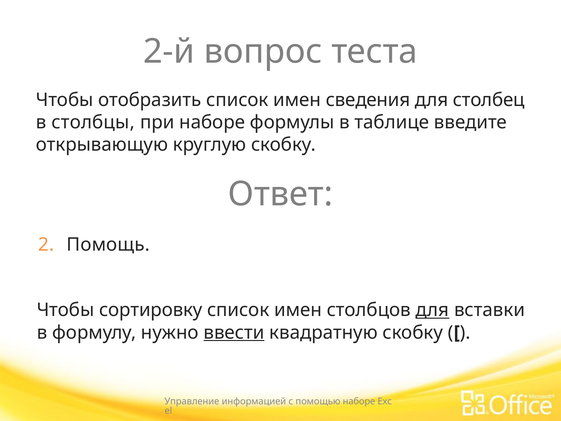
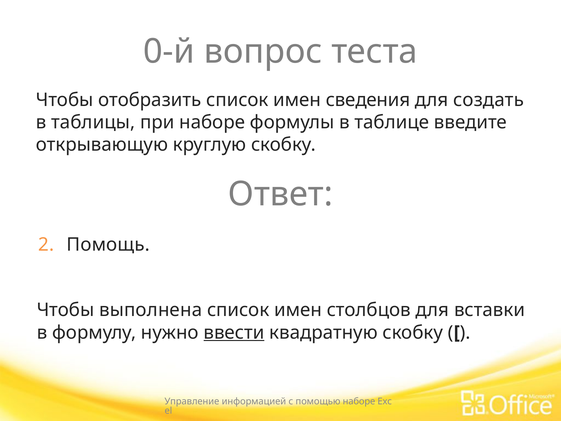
2-й: 2-й -> 0-й
столбец: столбец -> создать
столбцы: столбцы -> таблицы
сортировку: сортировку -> выполнена
для at (432, 310) underline: present -> none
